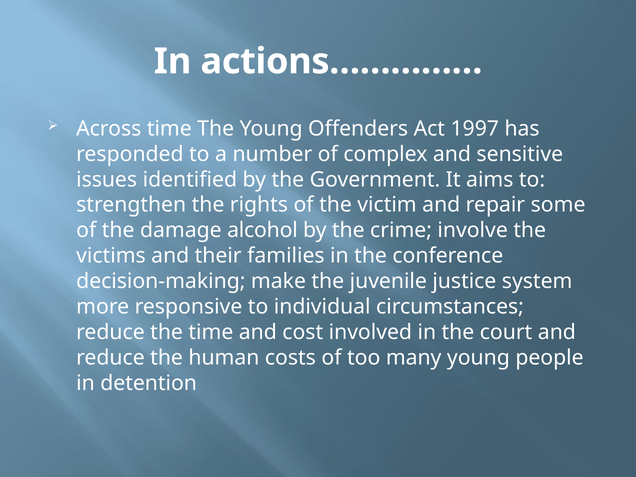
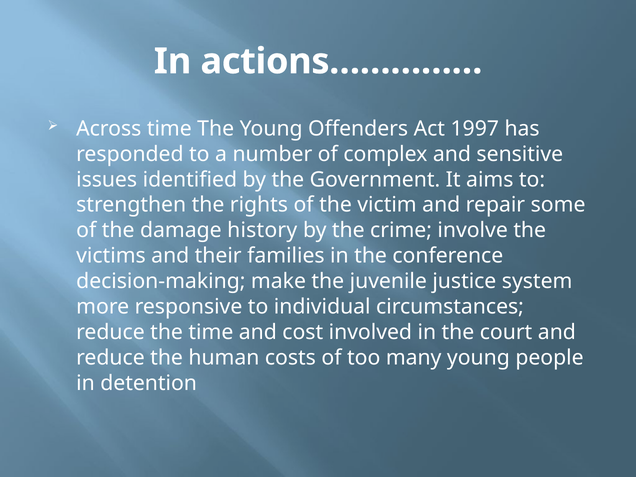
alcohol: alcohol -> history
